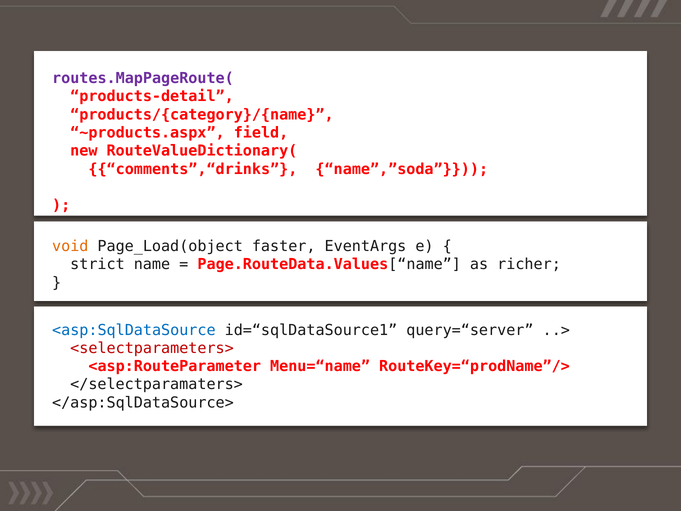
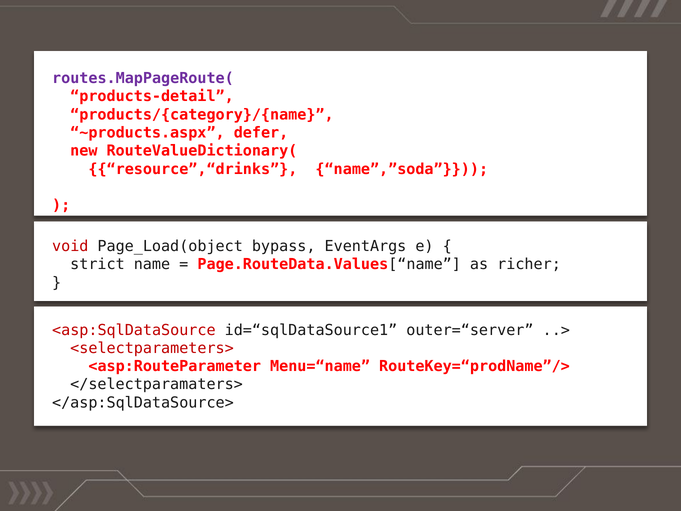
field: field -> defer
comments”,“drinks: comments”,“drinks -> resource”,“drinks
void colour: orange -> red
faster: faster -> bypass
<asp:SqlDataSource colour: blue -> red
query=“server: query=“server -> outer=“server
